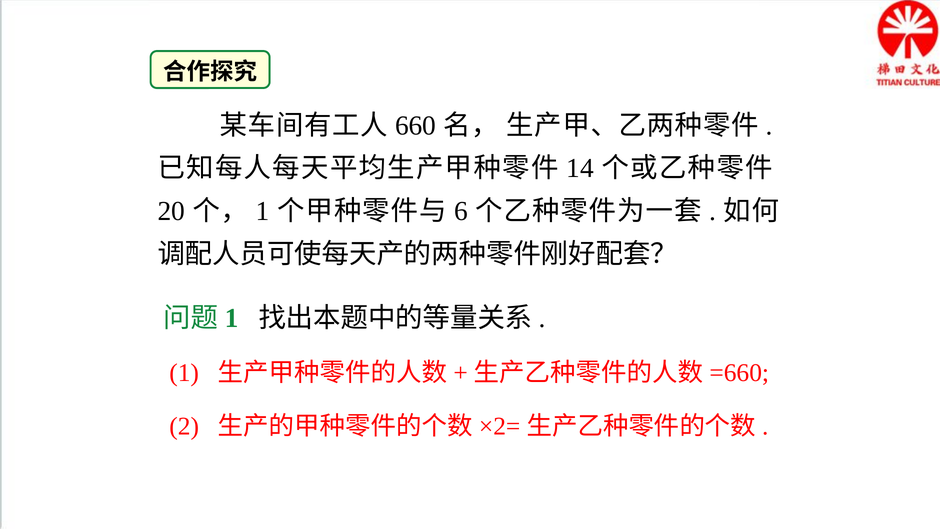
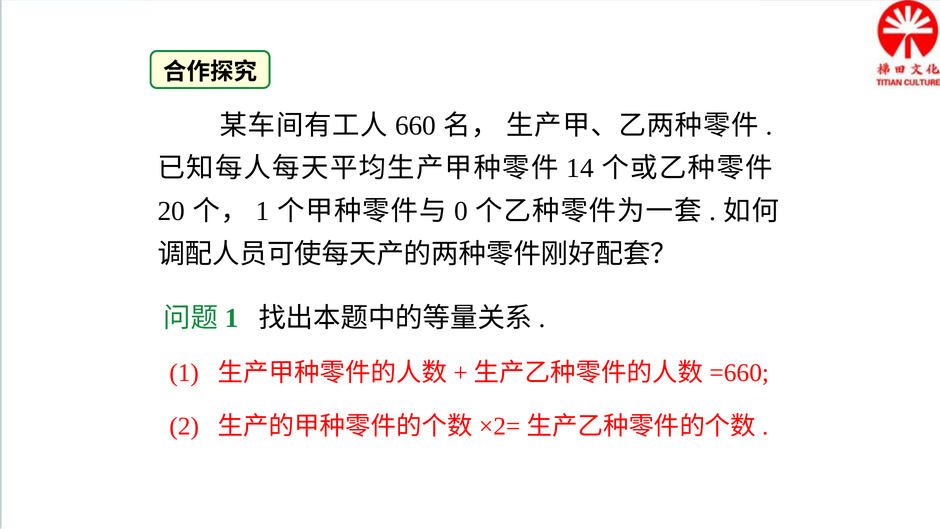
6: 6 -> 0
